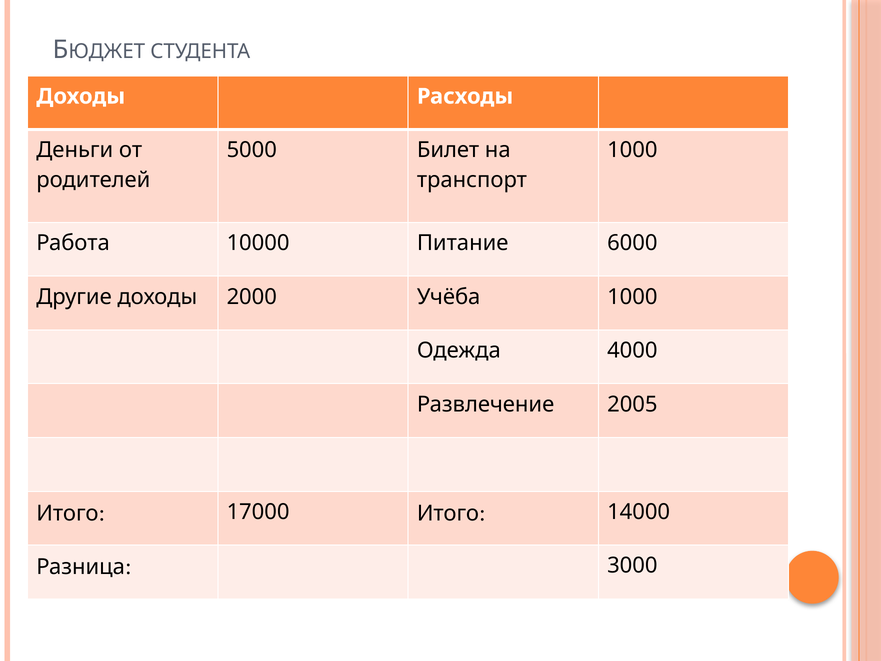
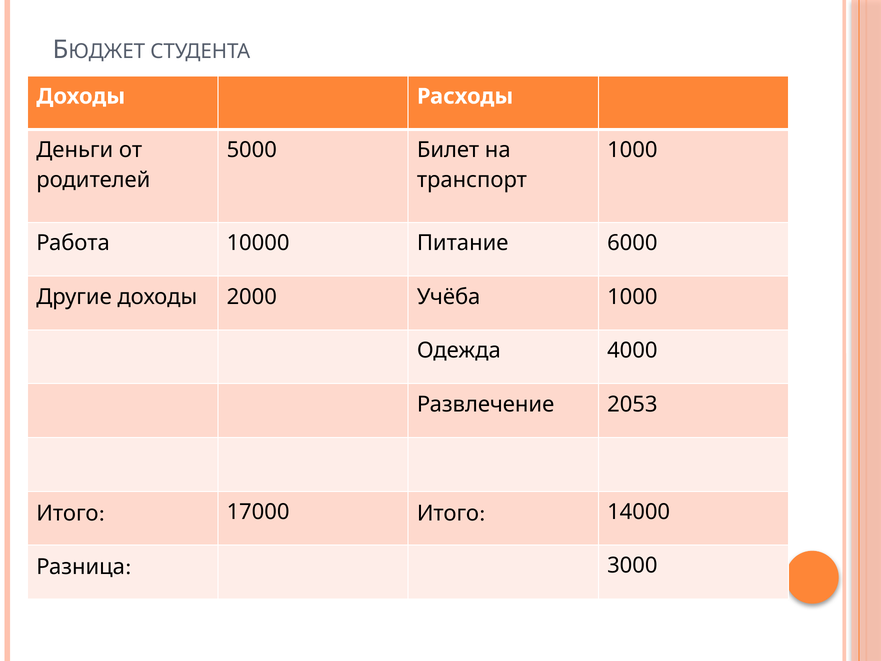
2005: 2005 -> 2053
